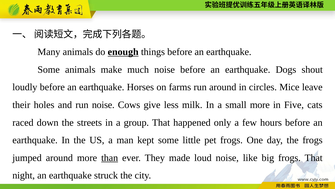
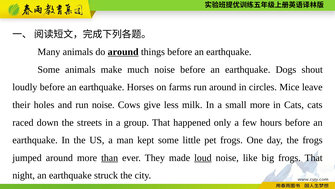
do enough: enough -> around
in Five: Five -> Cats
loud underline: none -> present
